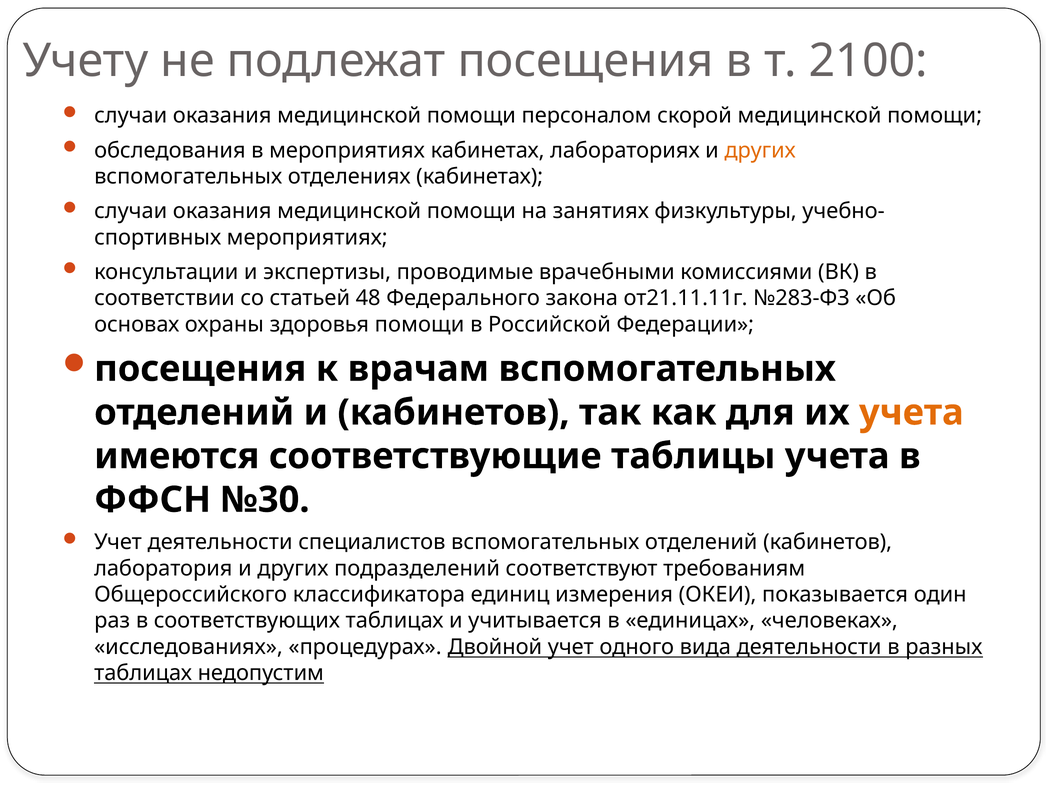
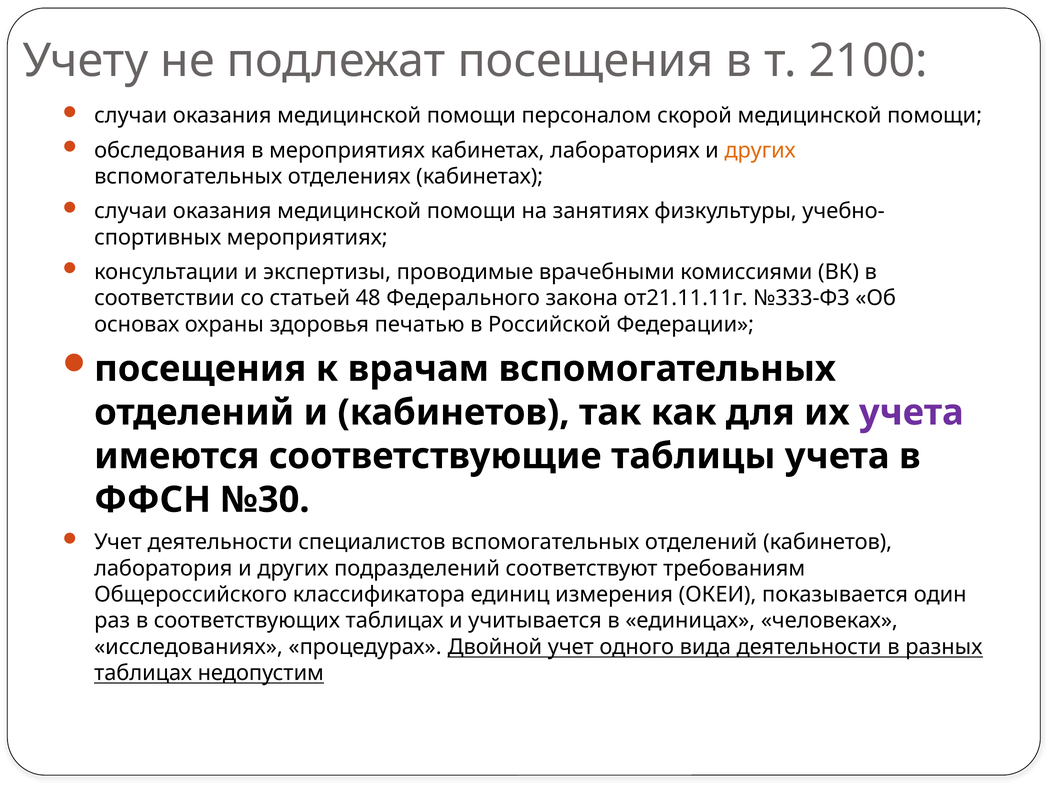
№283-ФЗ: №283-ФЗ -> №333-ФЗ
здоровья помощи: помощи -> печатью
учета at (911, 413) colour: orange -> purple
